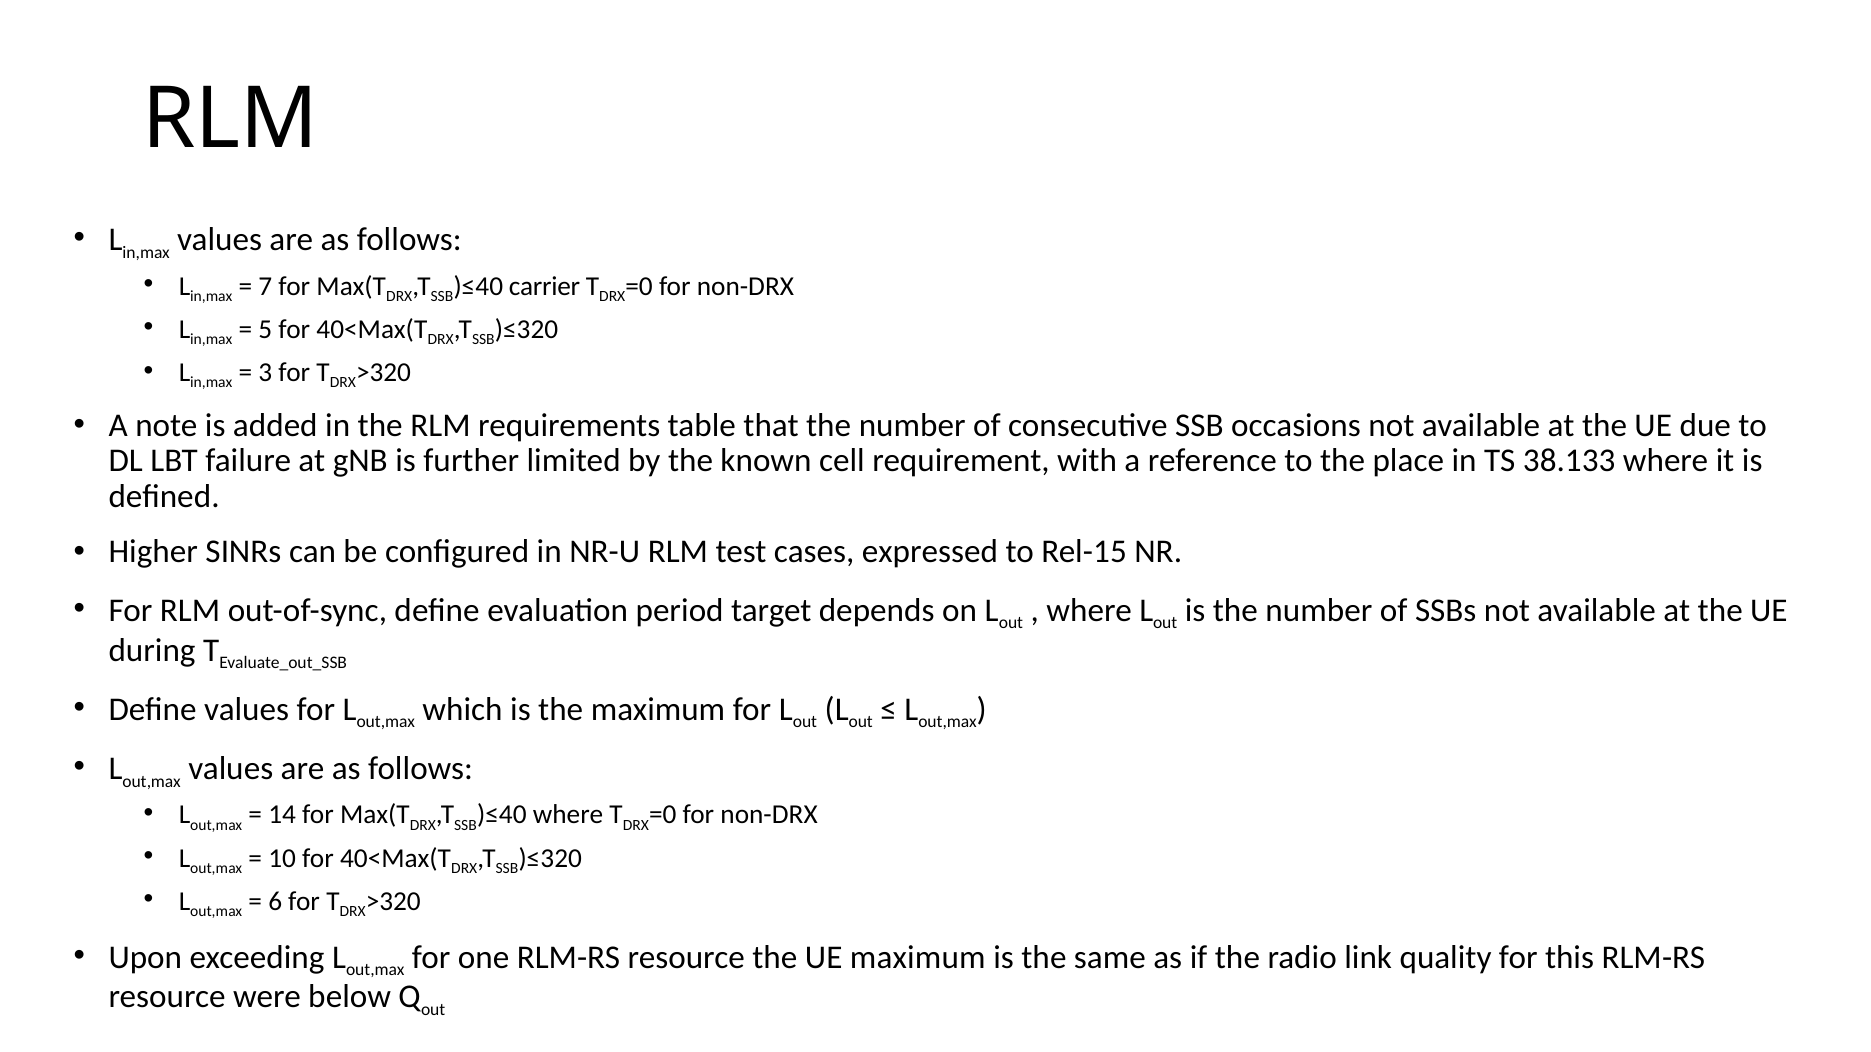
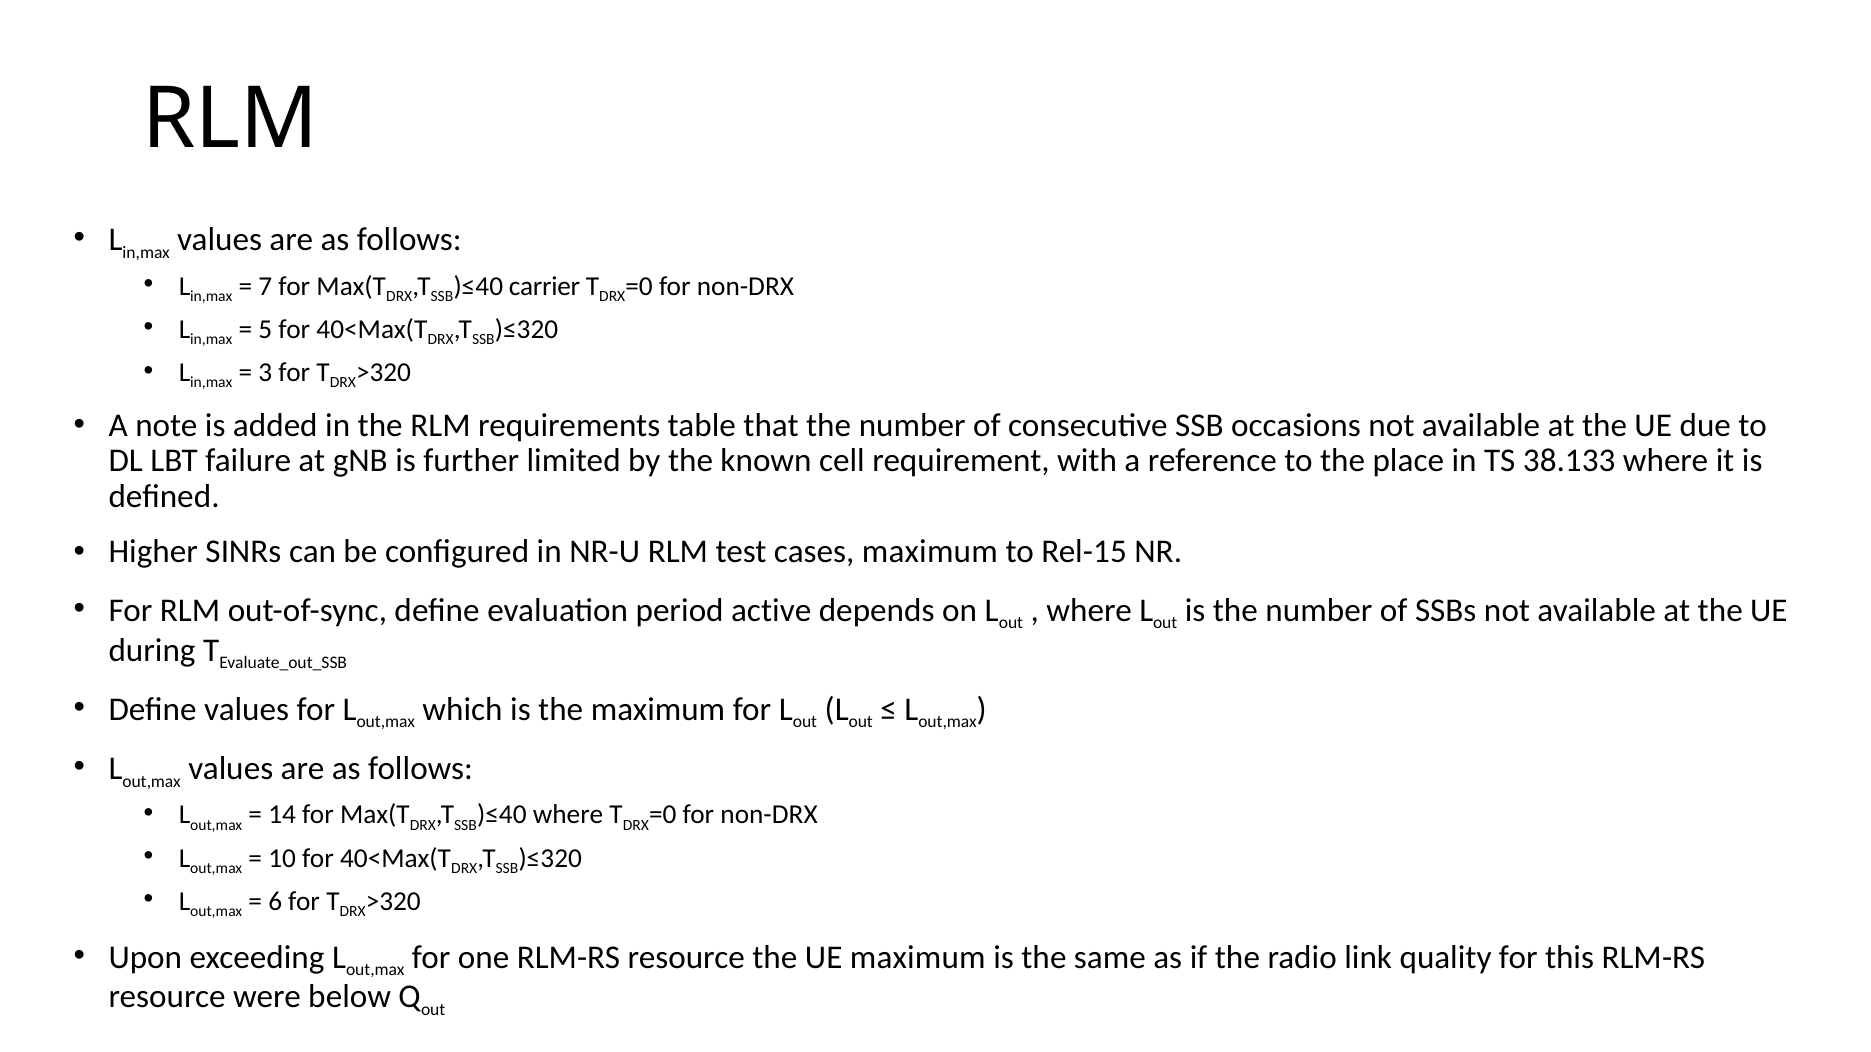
cases expressed: expressed -> maximum
target: target -> active
